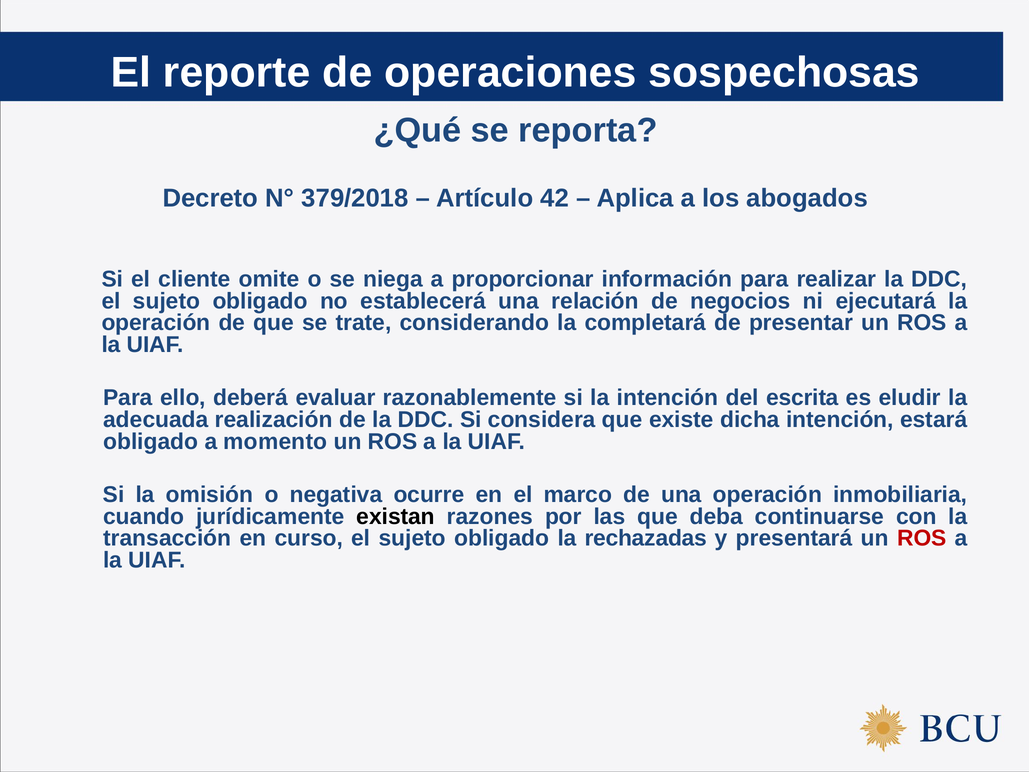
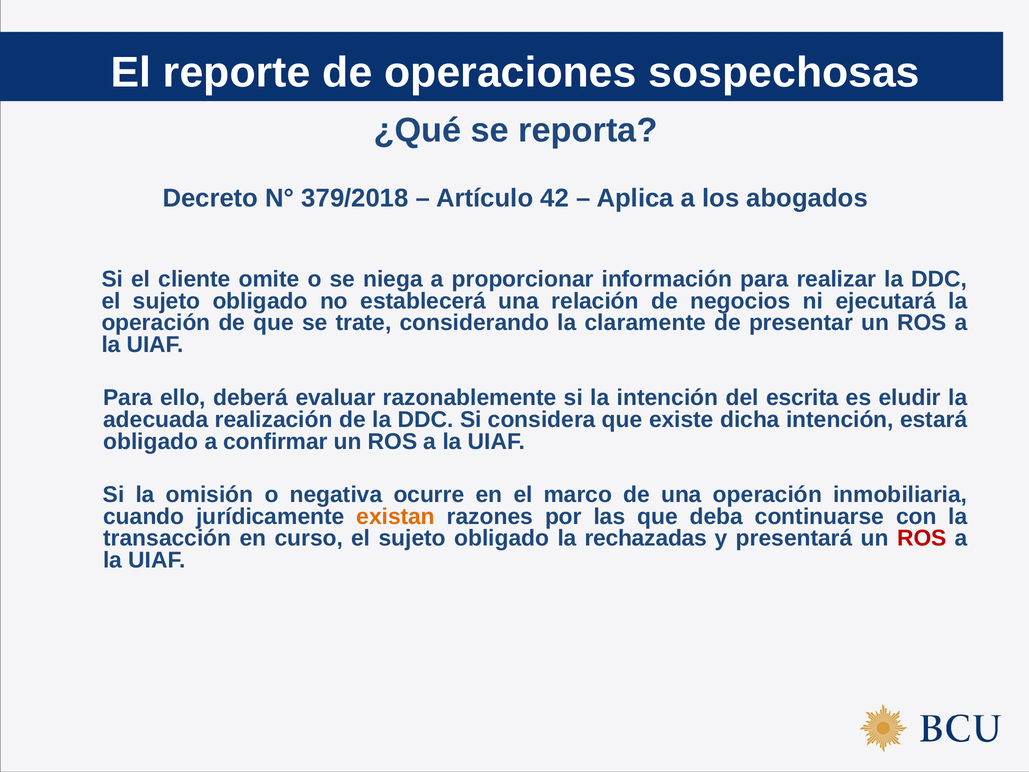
completará: completará -> claramente
momento: momento -> confirmar
existan colour: black -> orange
